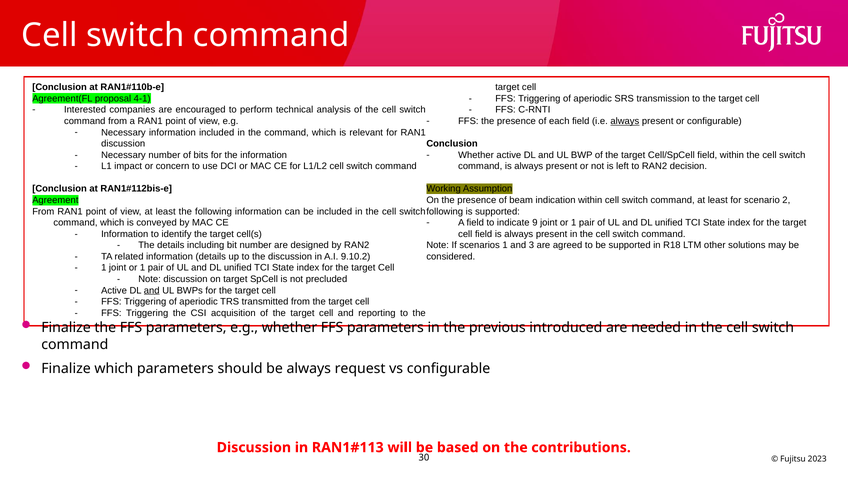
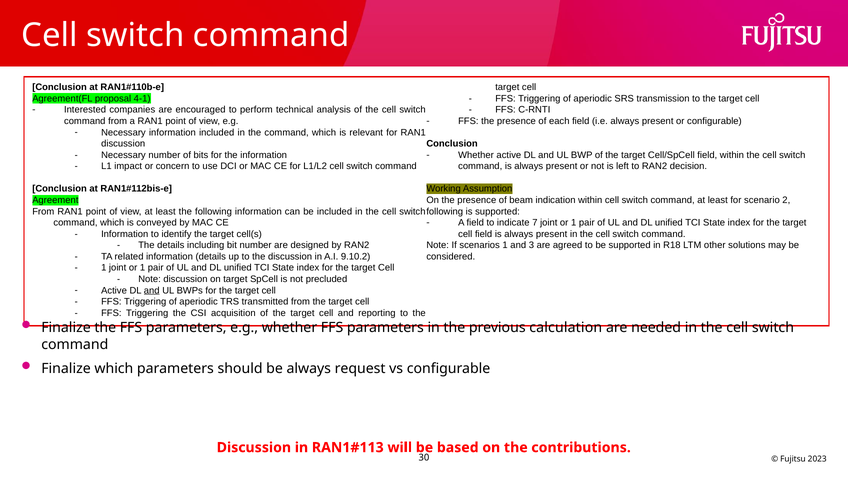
always at (625, 121) underline: present -> none
9: 9 -> 7
introduced: introduced -> calculation
